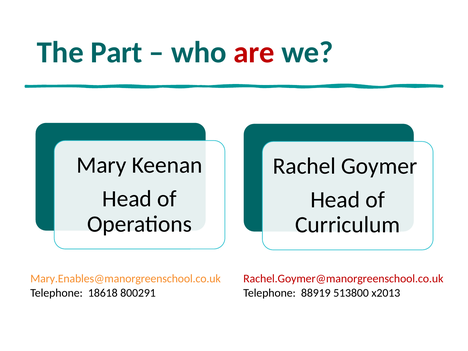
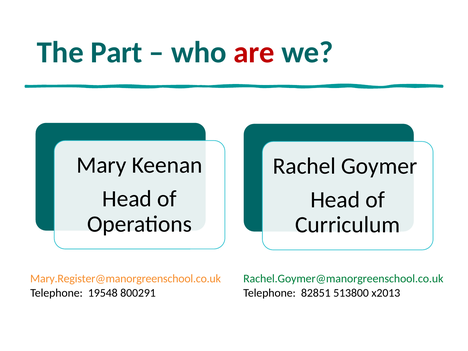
Mary.Enables@manorgreenschool.co.uk: Mary.Enables@manorgreenschool.co.uk -> Mary.Register@manorgreenschool.co.uk
Rachel.Goymer@manorgreenschool.co.uk colour: red -> green
18618: 18618 -> 19548
88919: 88919 -> 82851
